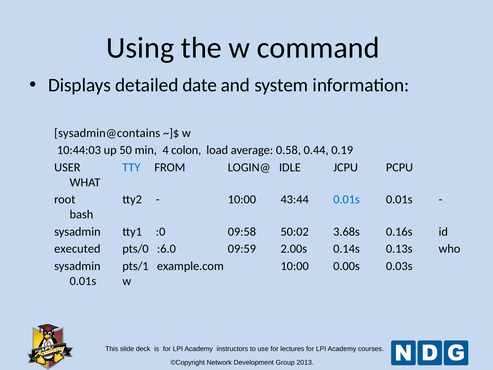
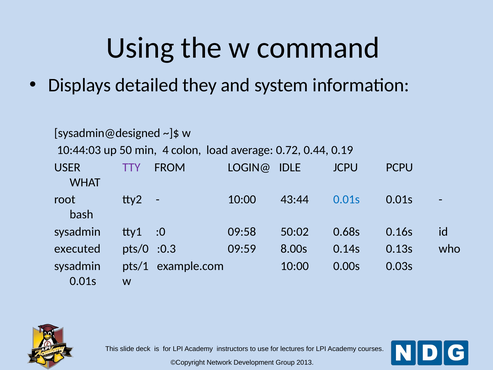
date: date -> they
sysadmin@contains: sysadmin@contains -> sysadmin@designed
0.58: 0.58 -> 0.72
TTY colour: blue -> purple
3.68s: 3.68s -> 0.68s
:6.0: :6.0 -> :0.3
2.00s: 2.00s -> 8.00s
